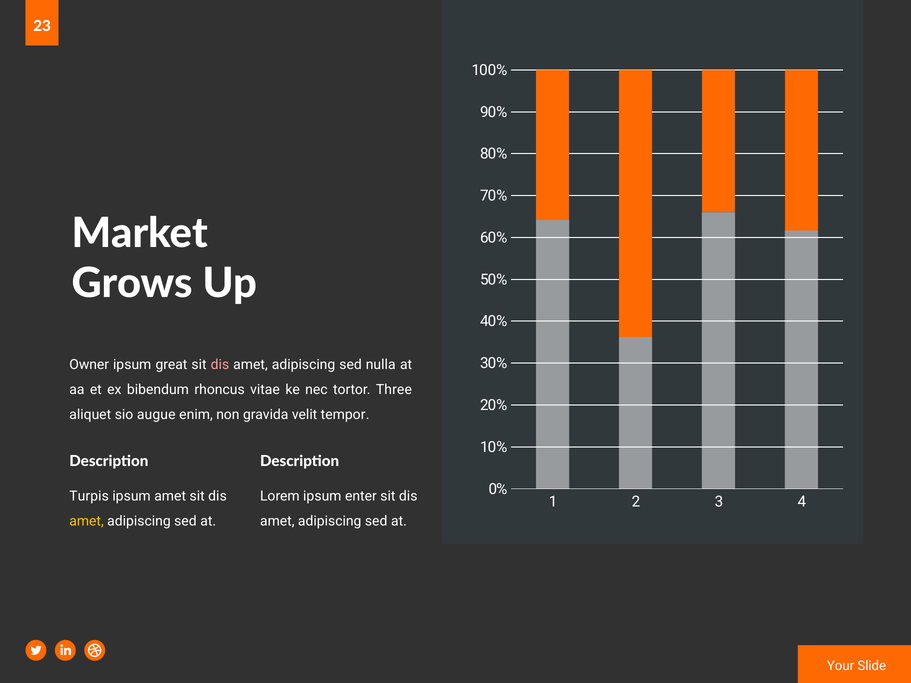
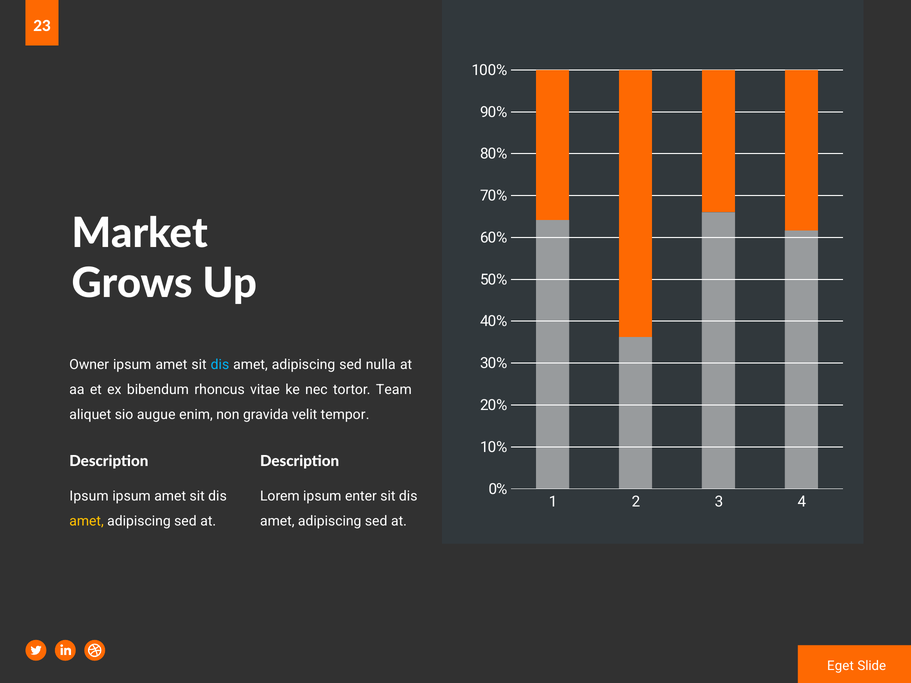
great at (171, 365): great -> amet
dis at (220, 365) colour: pink -> light blue
Three: Three -> Team
Turpis at (89, 496): Turpis -> Ipsum
Your: Your -> Eget
